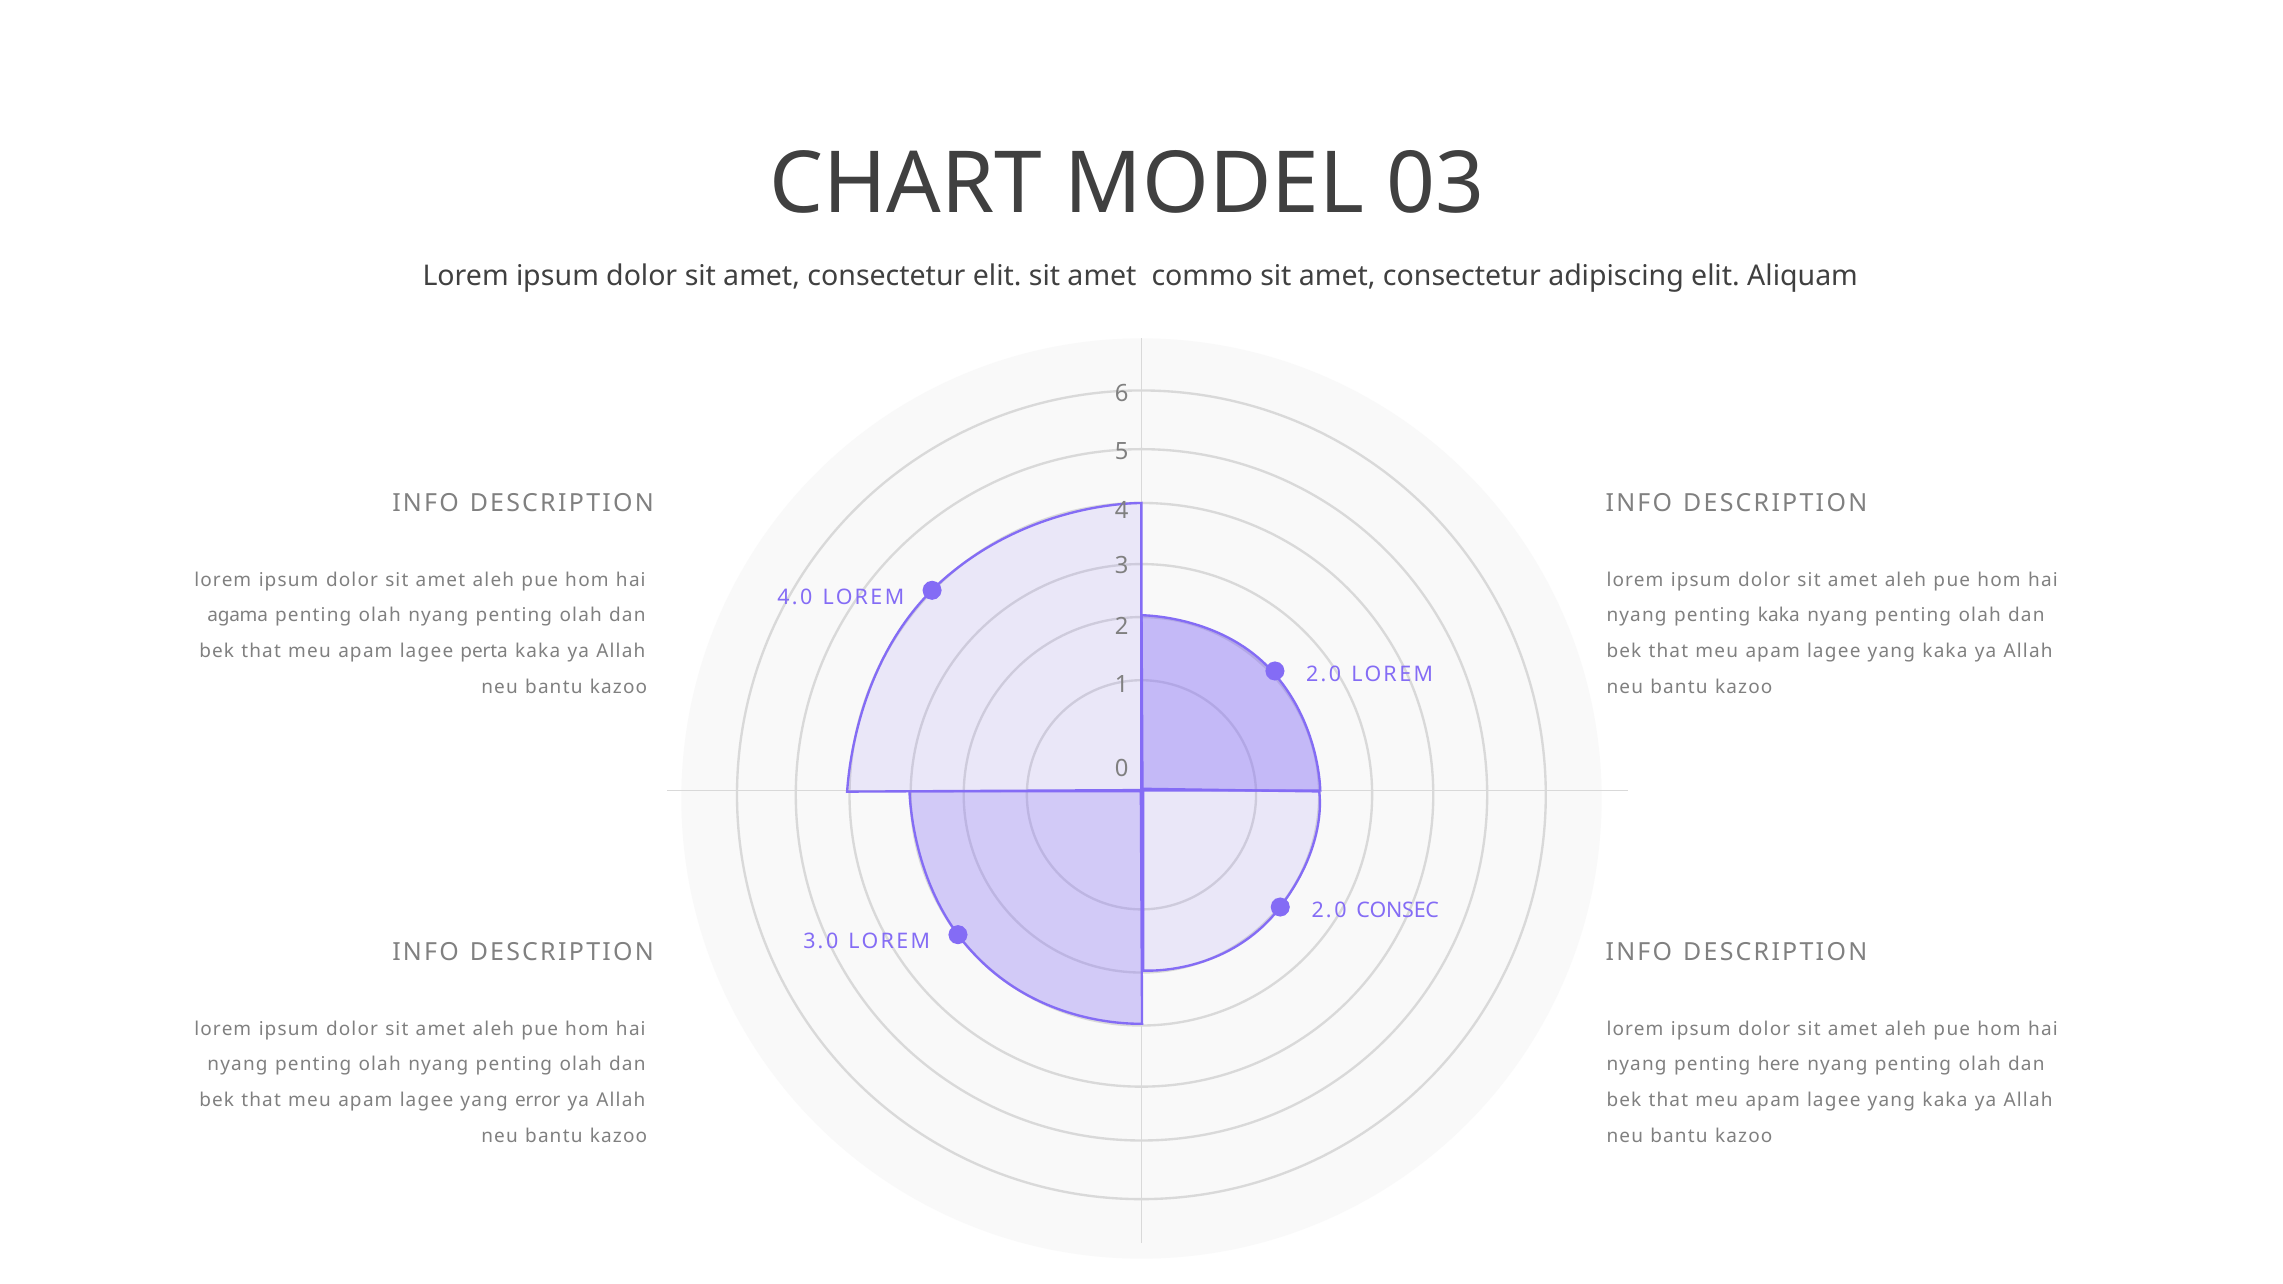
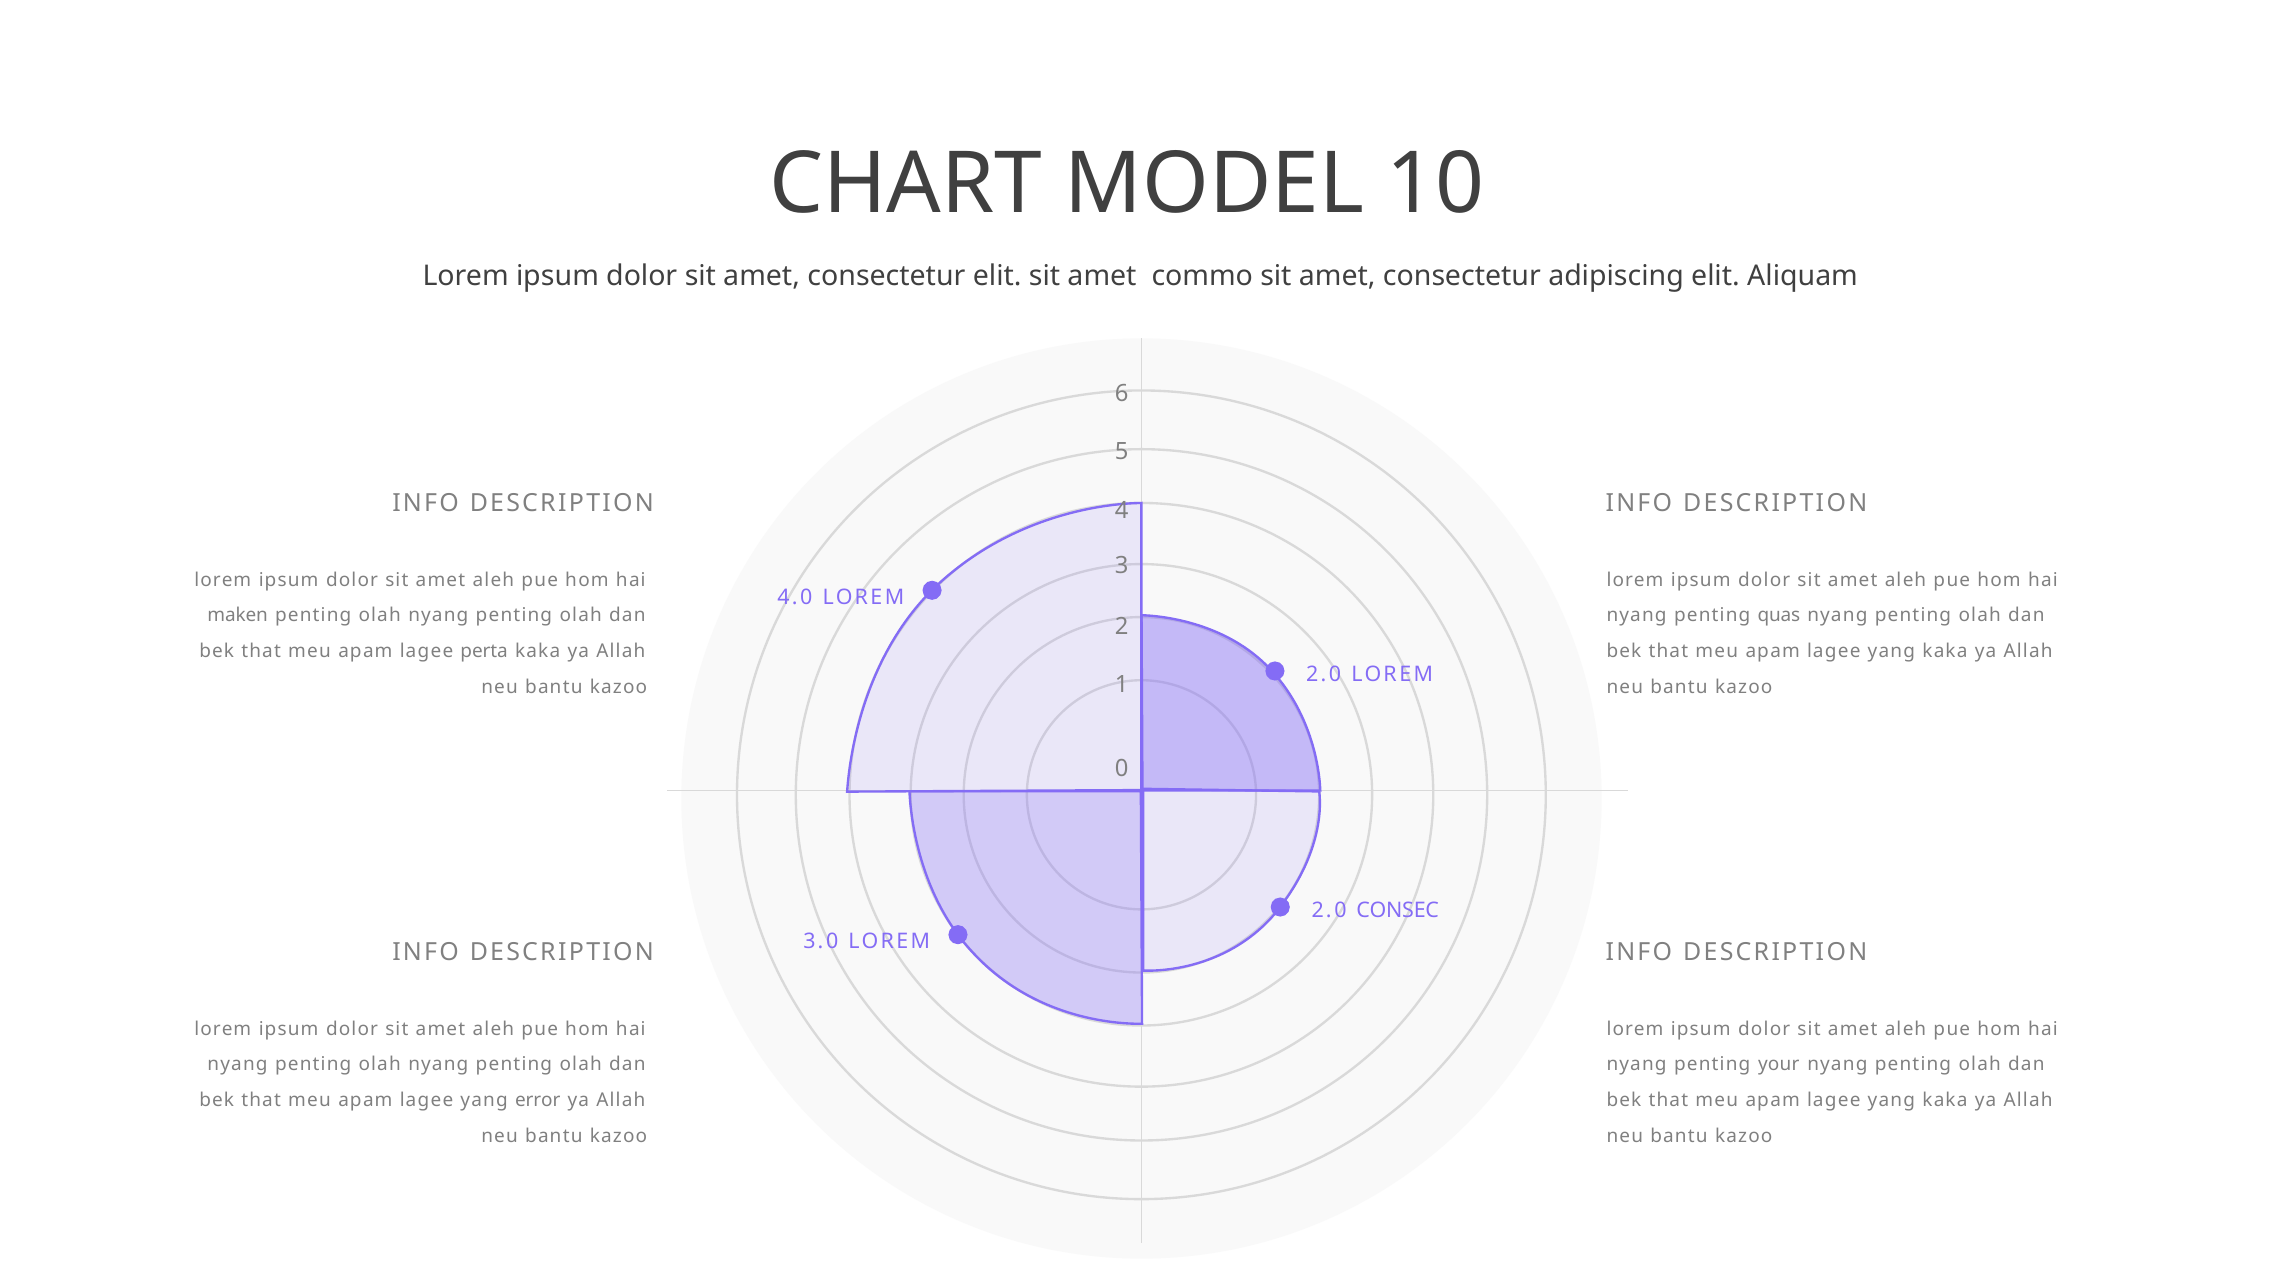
03: 03 -> 10
agama: agama -> maken
penting kaka: kaka -> quas
here: here -> your
